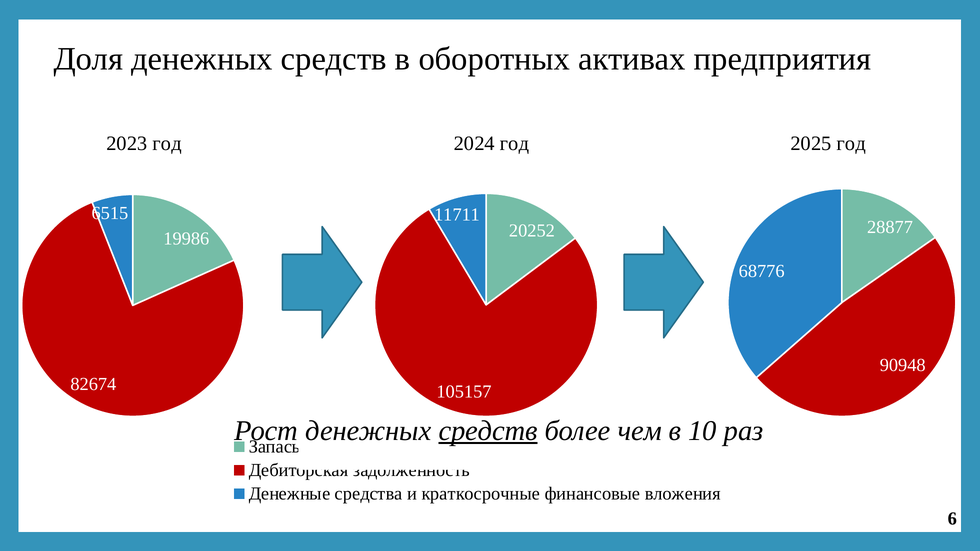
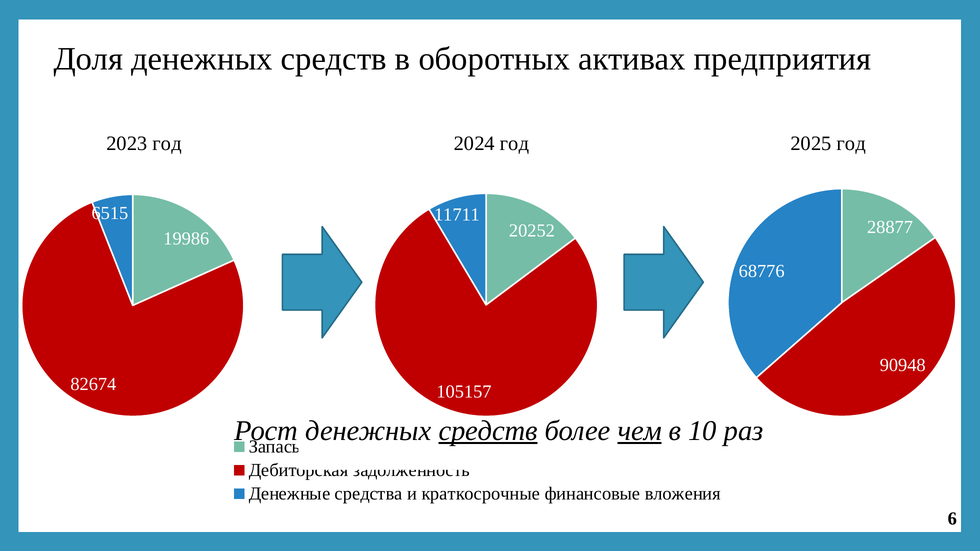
чем underline: none -> present
